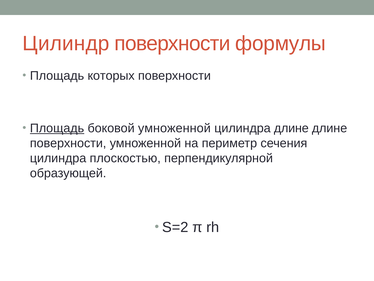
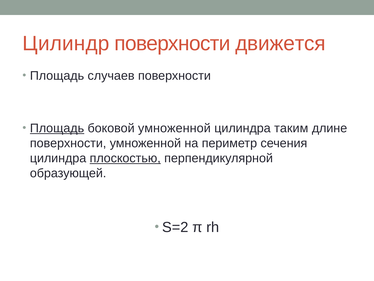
формулы: формулы -> движется
которых: которых -> случаев
цилиндра длине: длине -> таким
плоскостью underline: none -> present
